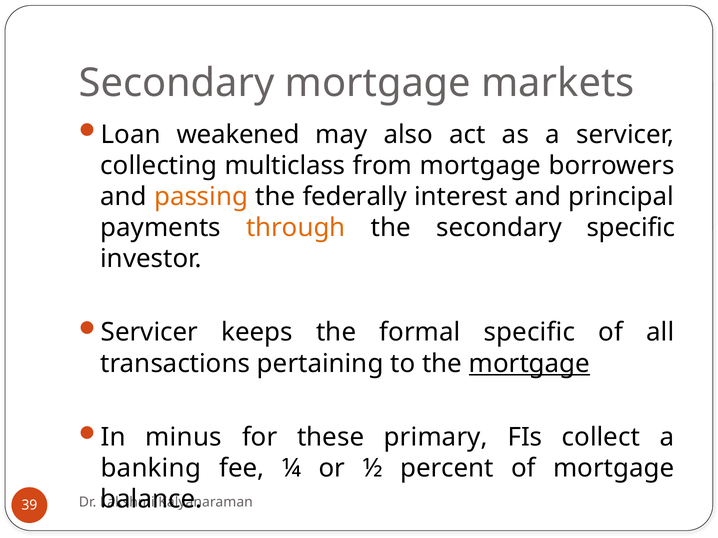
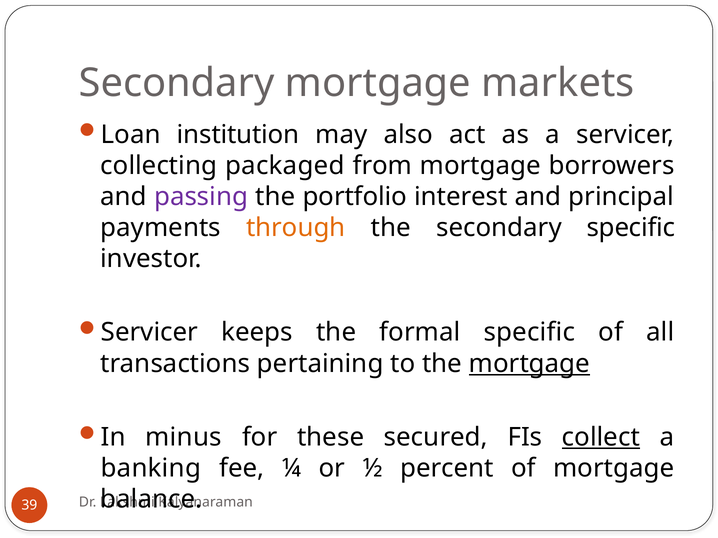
weakened: weakened -> institution
multiclass: multiclass -> packaged
passing colour: orange -> purple
federally: federally -> portfolio
primary: primary -> secured
collect underline: none -> present
